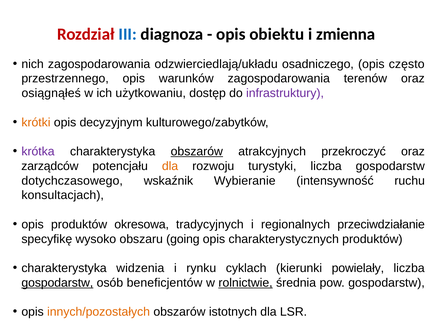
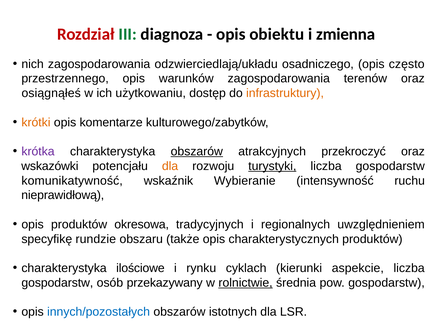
III colour: blue -> green
infrastruktury colour: purple -> orange
decyzyjnym: decyzyjnym -> komentarze
zarządców: zarządców -> wskazówki
turystyki underline: none -> present
dotychczasowego: dotychczasowego -> komunikatywność
konsultacjach: konsultacjach -> nieprawidłową
przeciwdziałanie: przeciwdziałanie -> uwzględnieniem
wysoko: wysoko -> rundzie
going: going -> także
widzenia: widzenia -> ilościowe
powielały: powielały -> aspekcie
gospodarstw at (57, 283) underline: present -> none
beneficjentów: beneficjentów -> przekazywany
innych/pozostałych colour: orange -> blue
